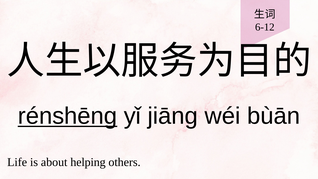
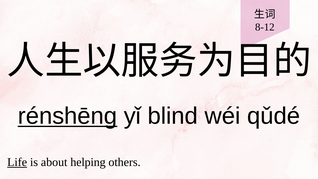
6-12: 6-12 -> 8-12
jiāng: jiāng -> blind
bùān: bùān -> qǔdé
Life underline: none -> present
